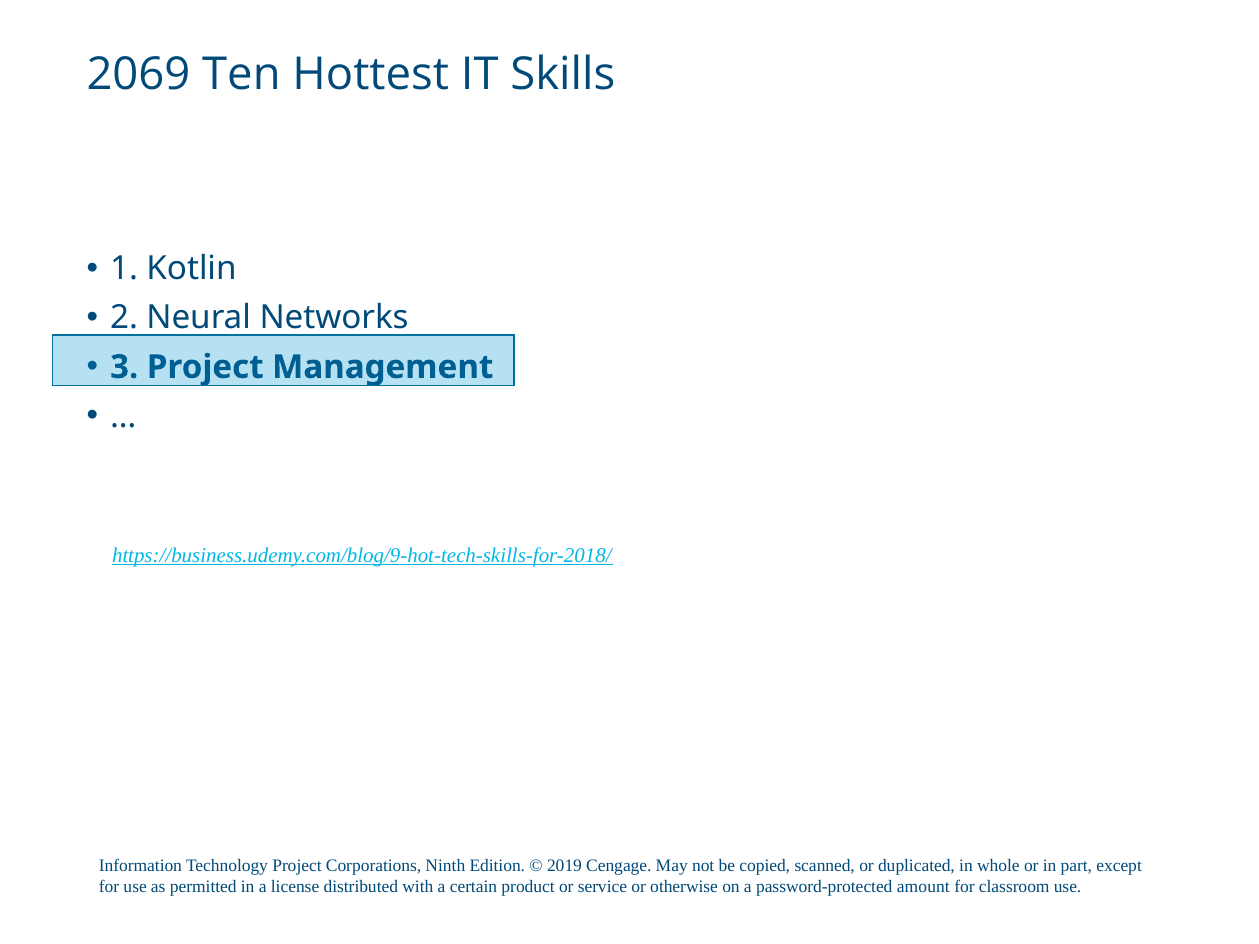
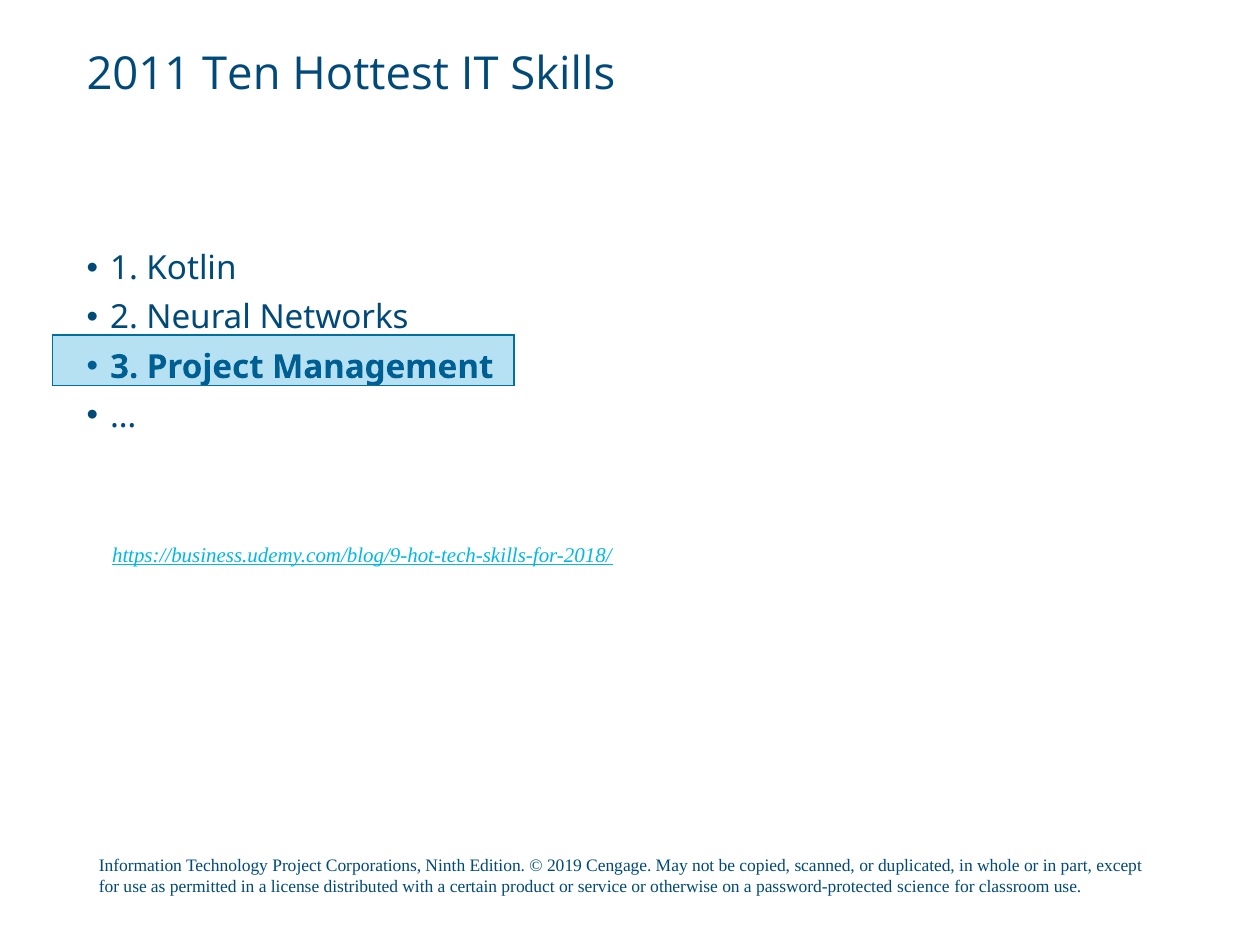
2069: 2069 -> 2011
amount: amount -> science
